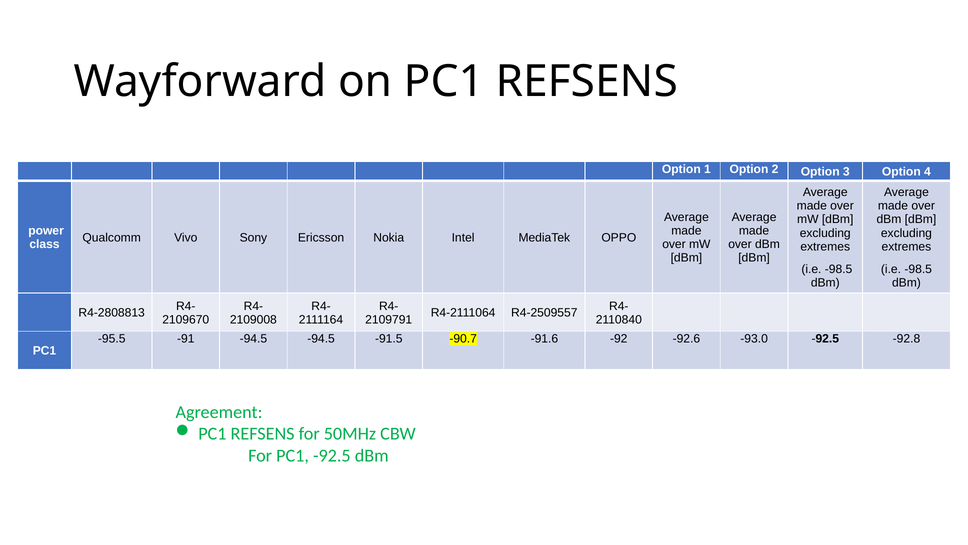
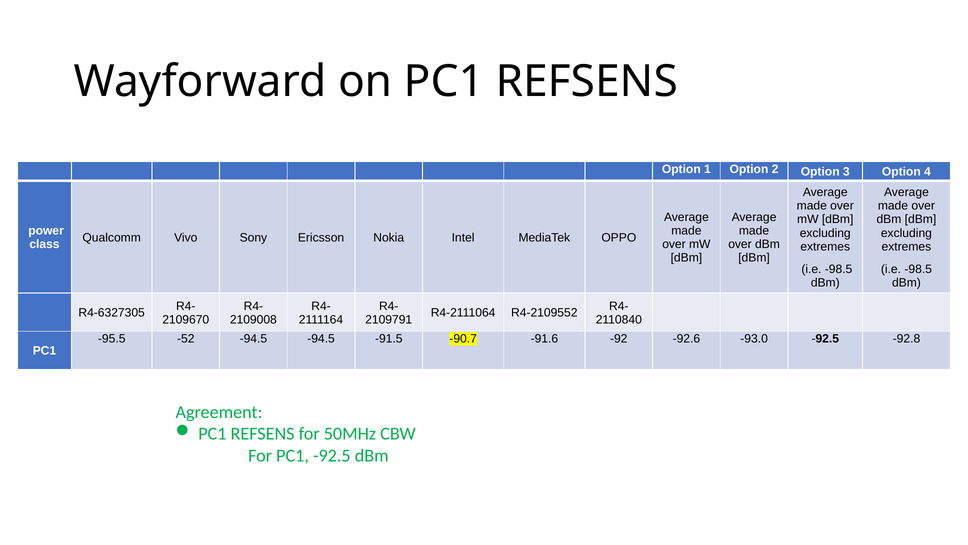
R4-2808813: R4-2808813 -> R4-6327305
R4-2509557: R4-2509557 -> R4-2109552
-91: -91 -> -52
